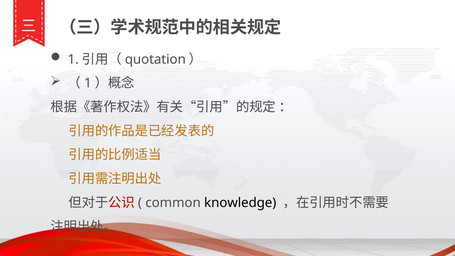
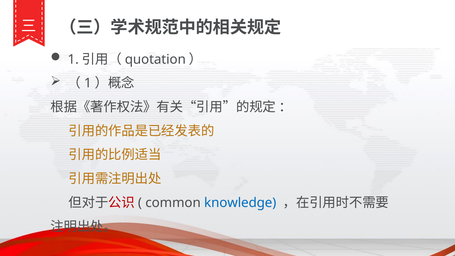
knowledge colour: black -> blue
